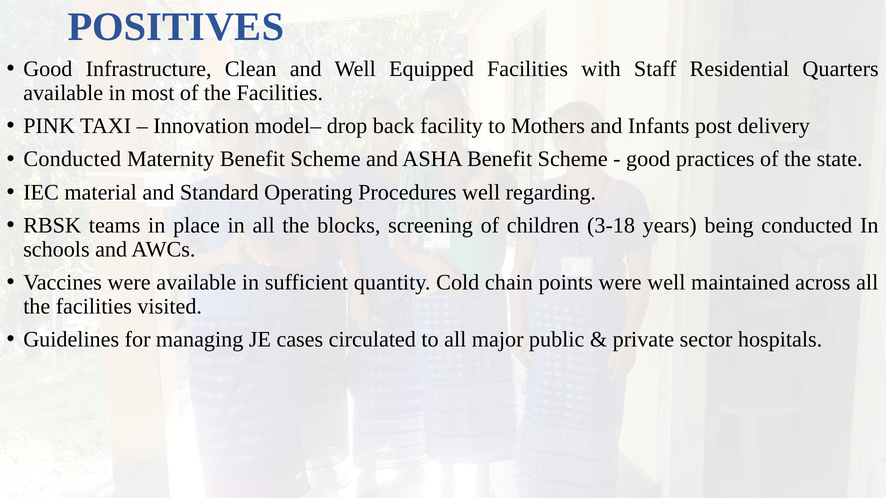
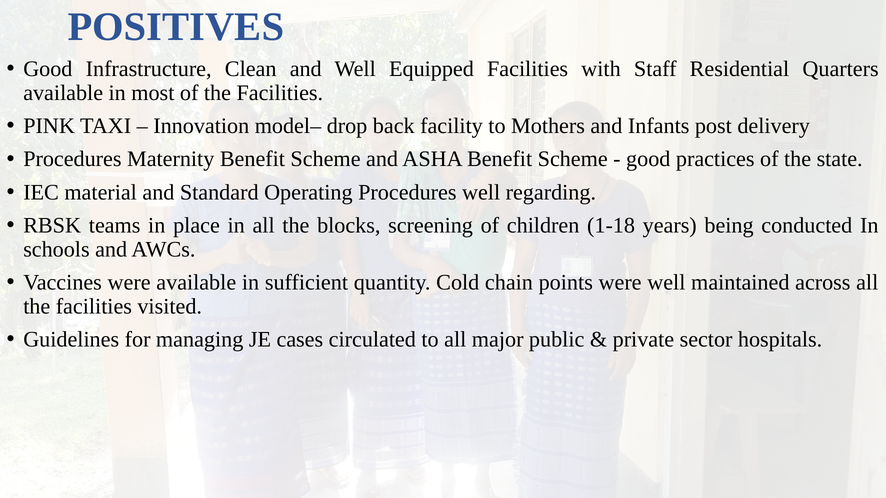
Conducted at (72, 159): Conducted -> Procedures
3-18: 3-18 -> 1-18
